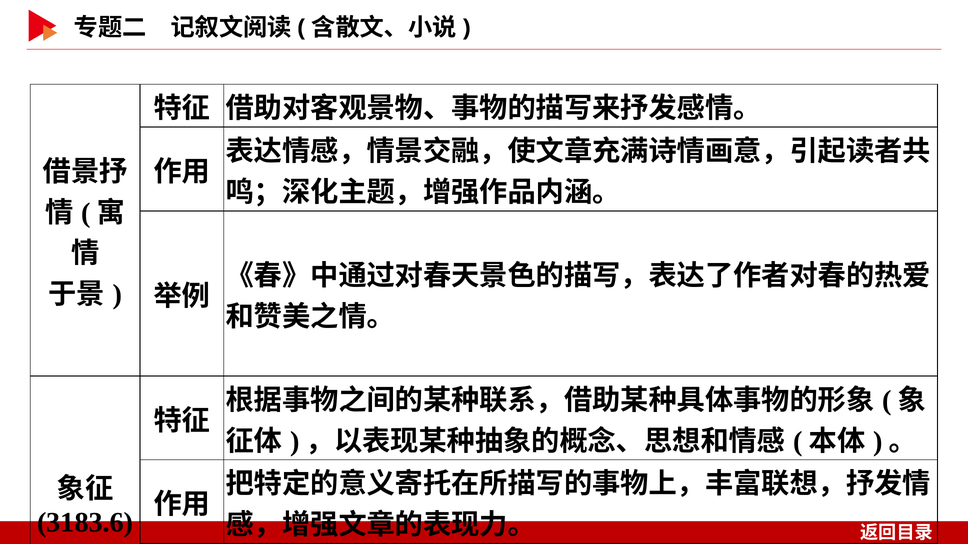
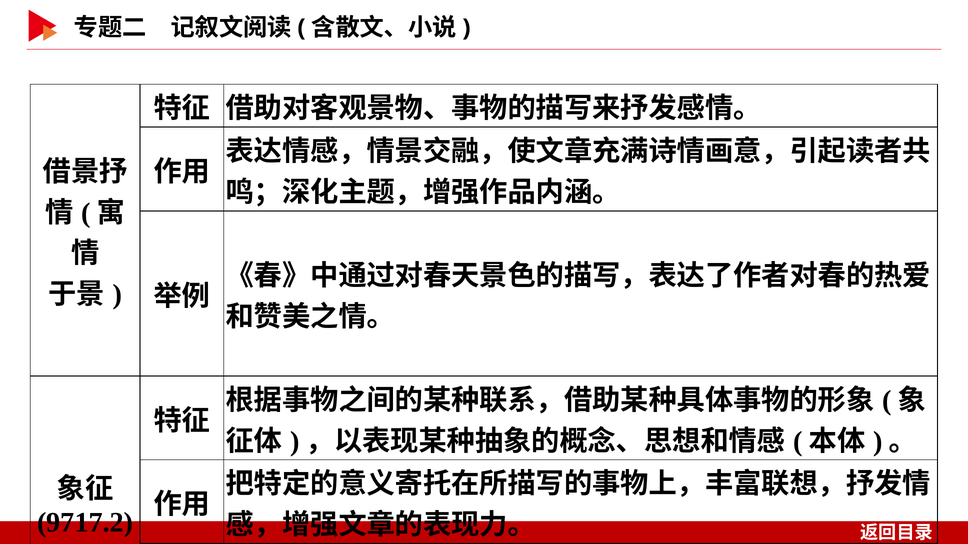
3183.6: 3183.6 -> 9717.2
